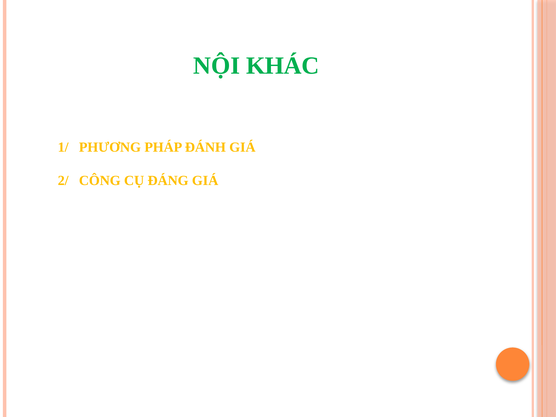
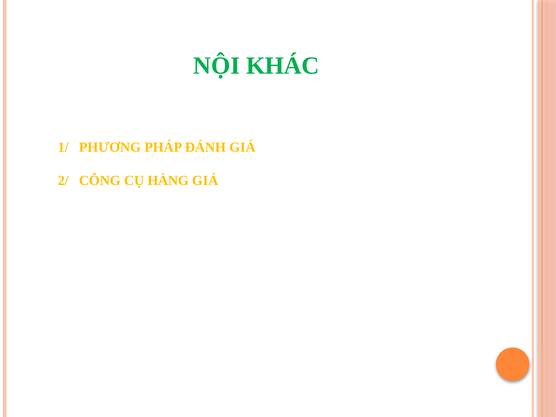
ĐÁNG: ĐÁNG -> HÀNG
